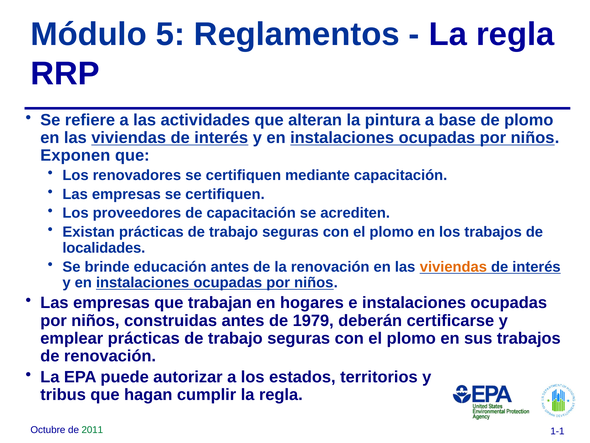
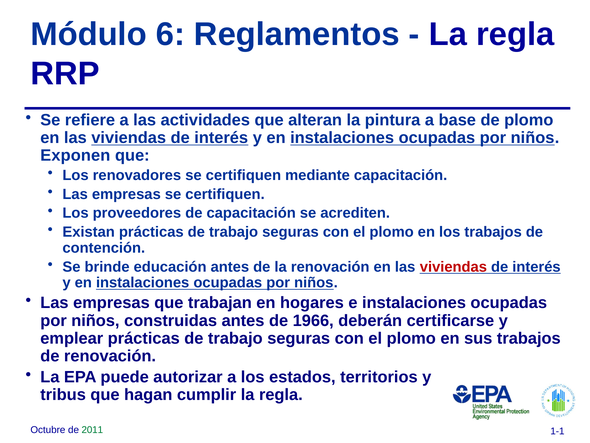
5: 5 -> 6
localidades: localidades -> contención
viviendas at (453, 267) colour: orange -> red
1979: 1979 -> 1966
